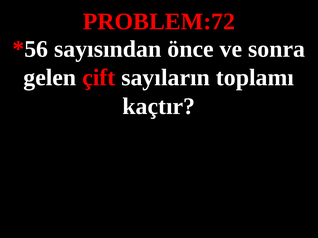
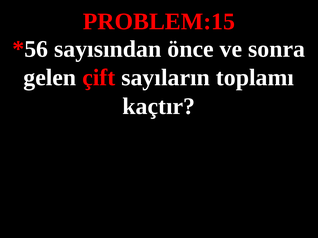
PROBLEM:72: PROBLEM:72 -> PROBLEM:15
